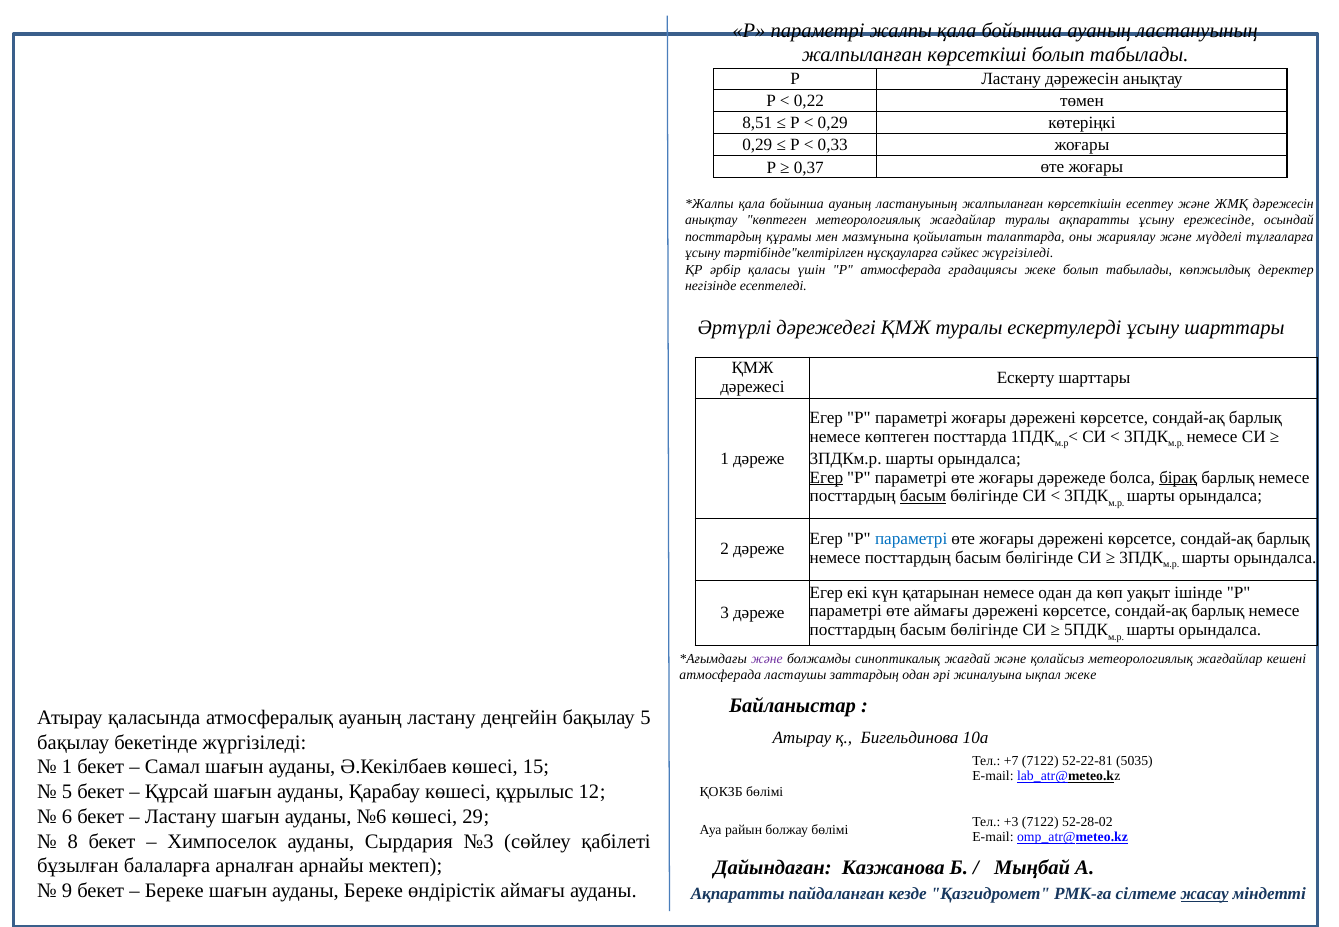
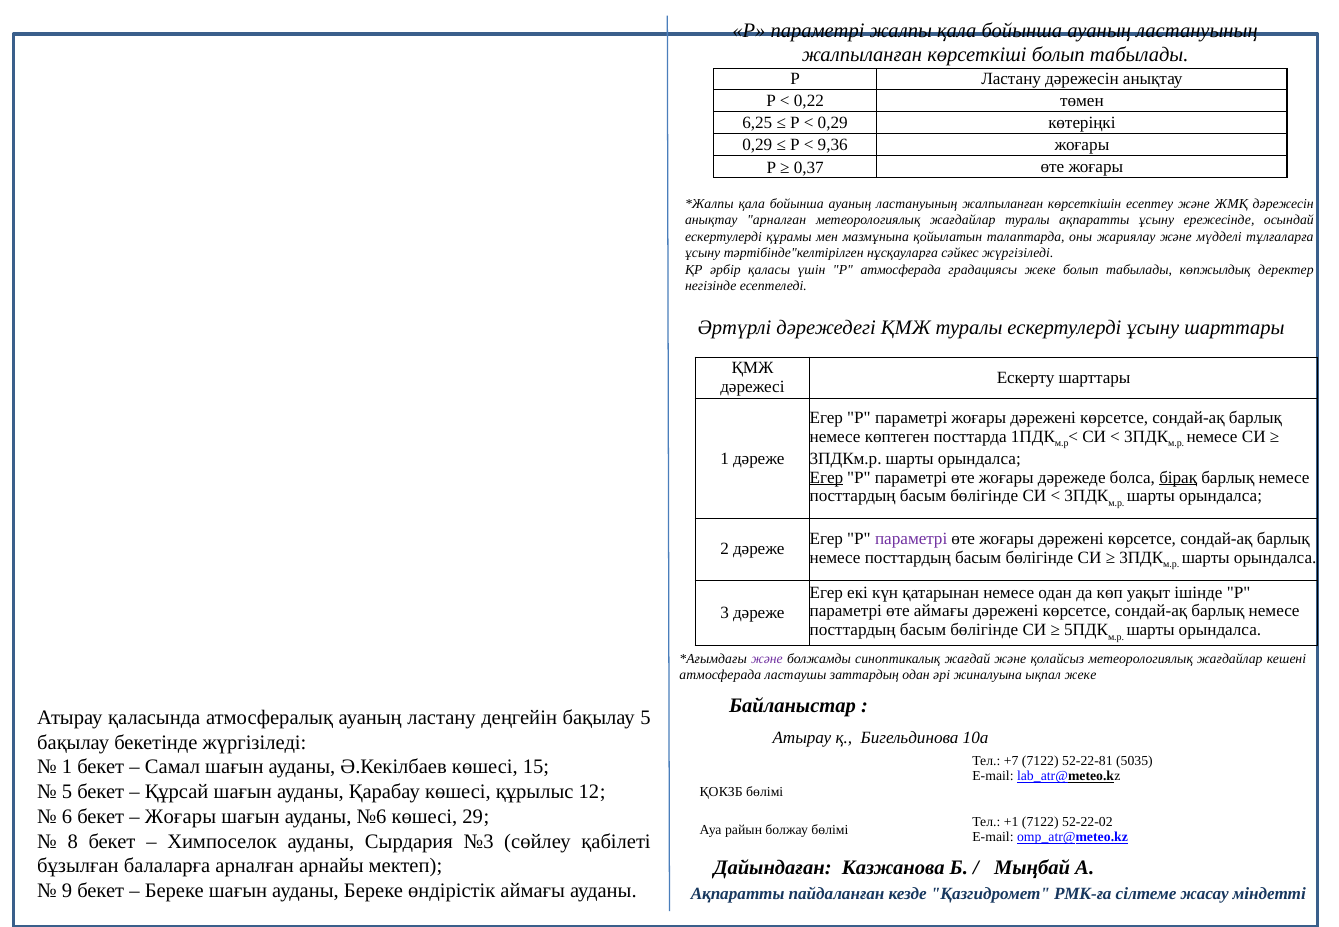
8,51: 8,51 -> 6,25
0,33: 0,33 -> 9,36
анықтау көптеген: көптеген -> арналған
посттардың at (723, 237): посттардың -> ескертулерді
басым at (923, 496) underline: present -> none
параметрі at (911, 539) colour: blue -> purple
Ластану at (181, 817): Ластану -> Жоғары
+3: +3 -> +1
52-28-02: 52-28-02 -> 52-22-02
жасау underline: present -> none
